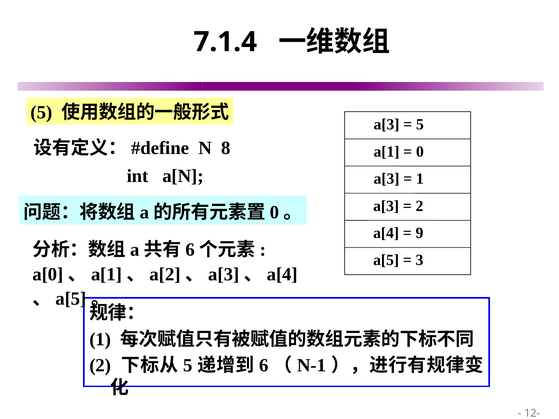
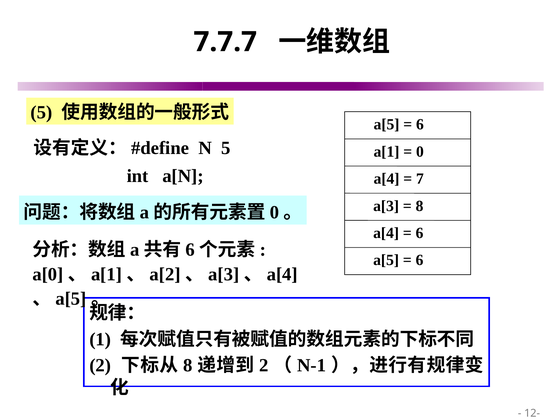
7.1.4: 7.1.4 -> 7.7.7
a[3 at (387, 125): a[3 -> a[5
5 at (420, 125): 5 -> 6
N 8: 8 -> 5
a[3 at (387, 179): a[3 -> a[4
1 at (420, 179): 1 -> 7
2 at (420, 206): 2 -> 8
9 at (420, 233): 9 -> 6
3 at (420, 260): 3 -> 6
5 at (188, 366): 5 -> 8
6 at (264, 366): 6 -> 2
